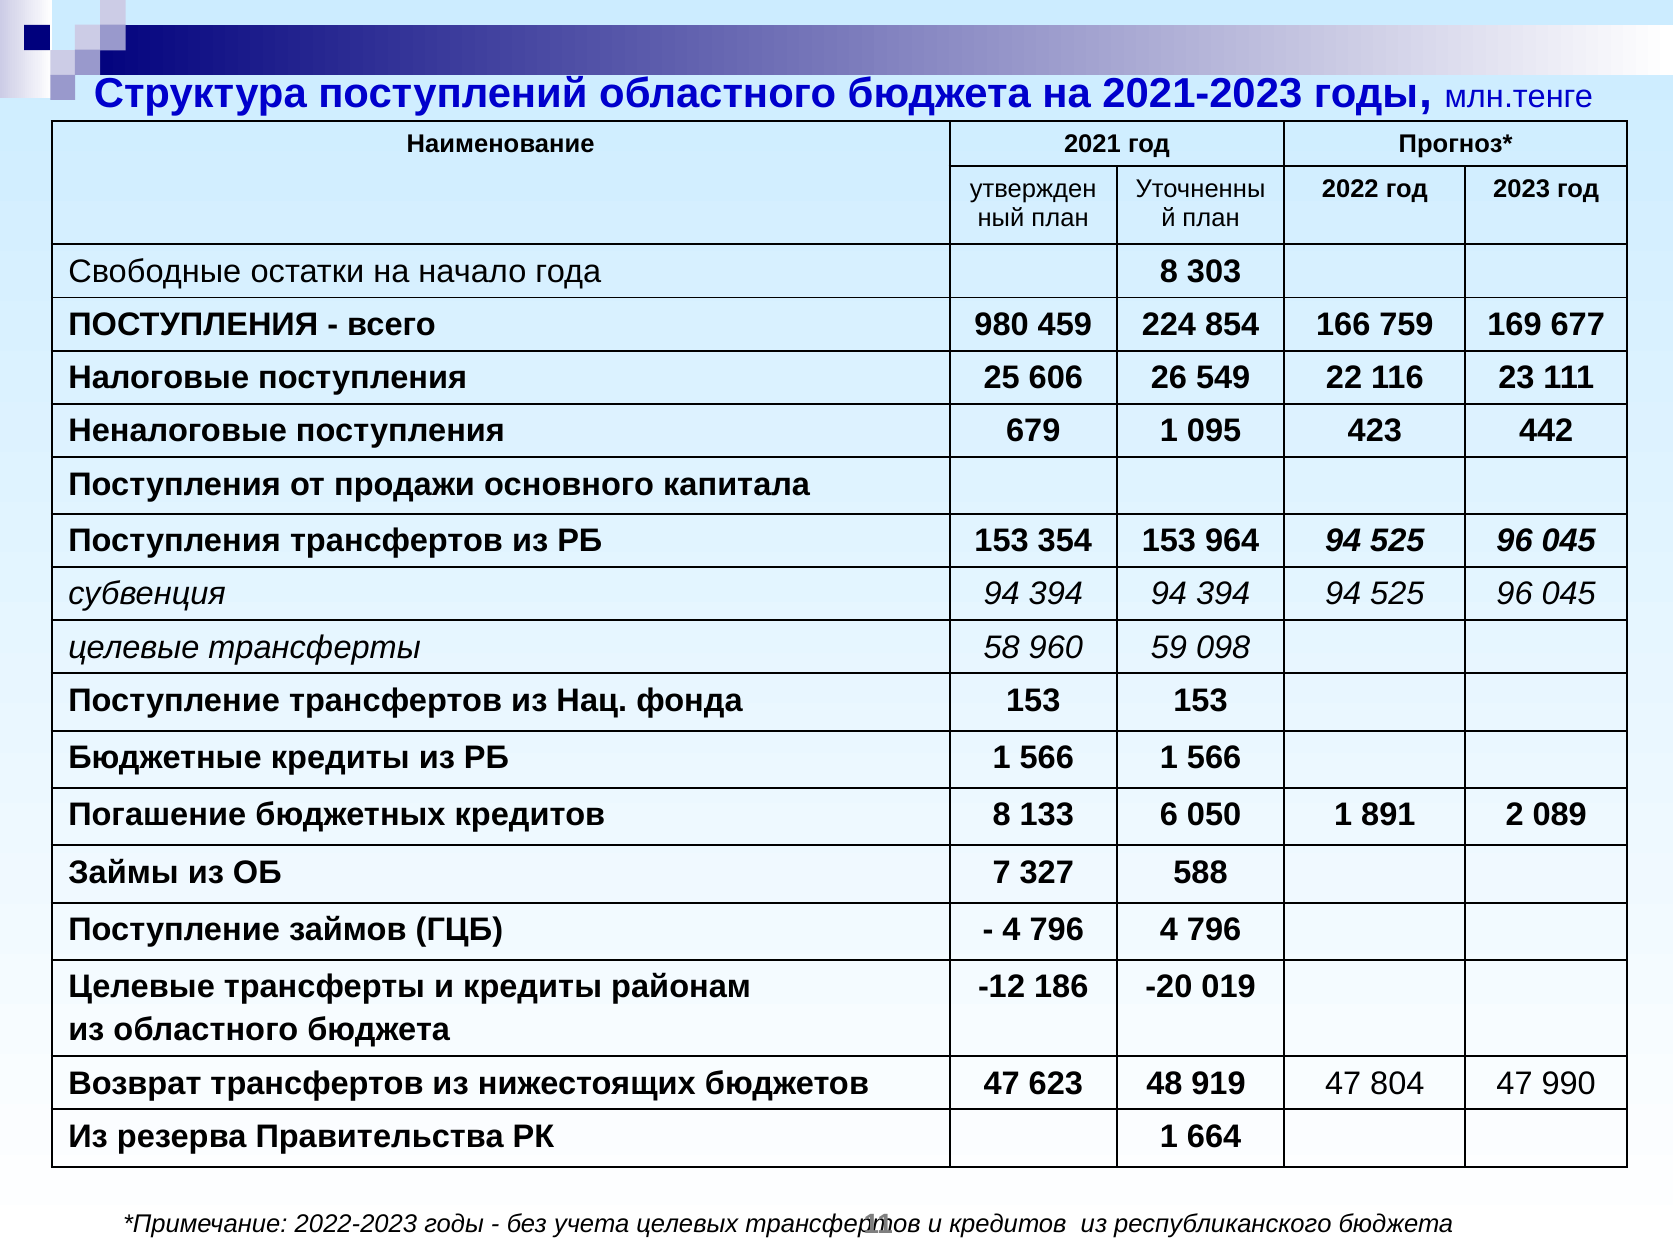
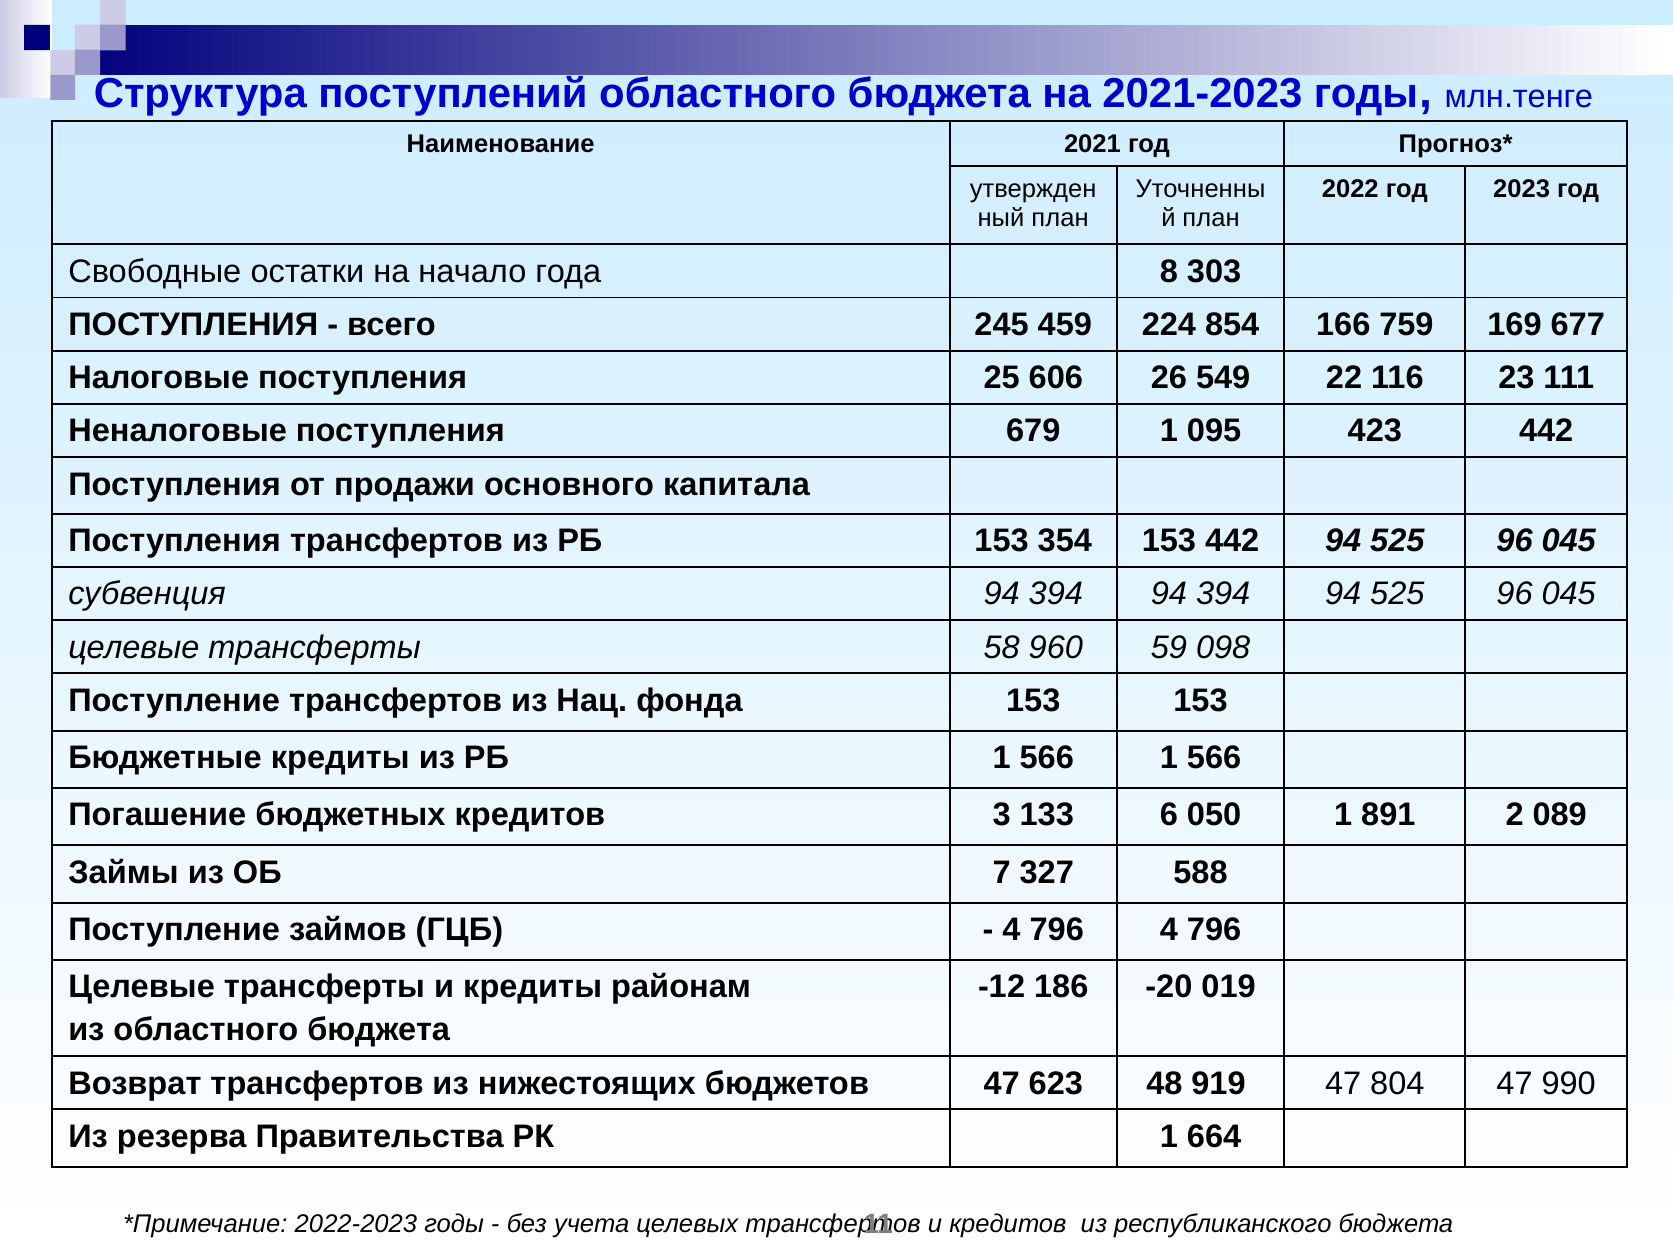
980: 980 -> 245
153 964: 964 -> 442
кредитов 8: 8 -> 3
